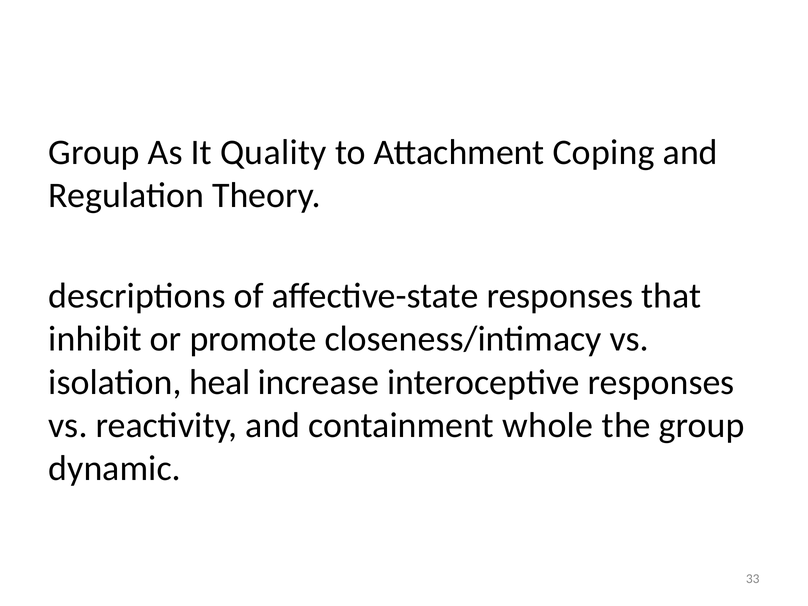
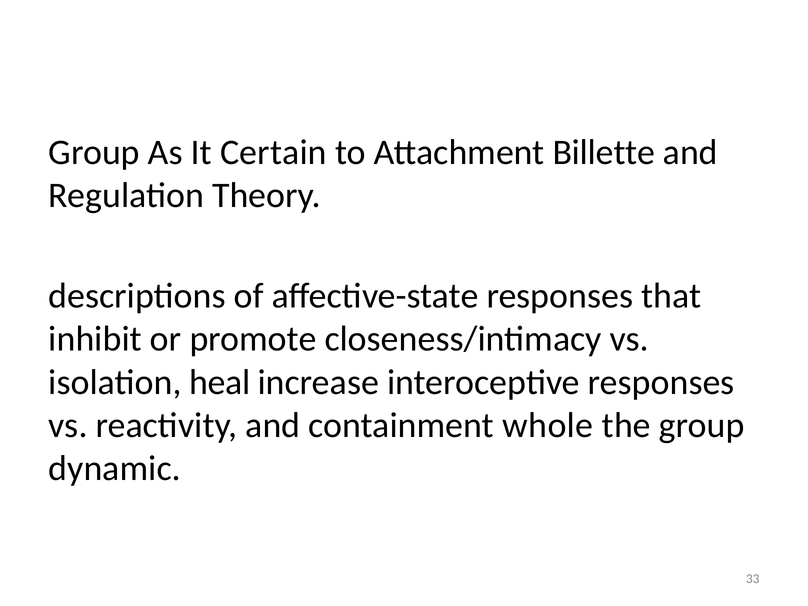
Quality: Quality -> Certain
Coping: Coping -> Billette
